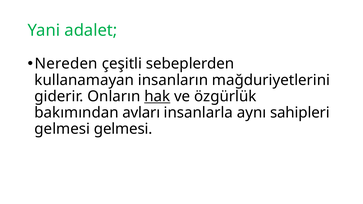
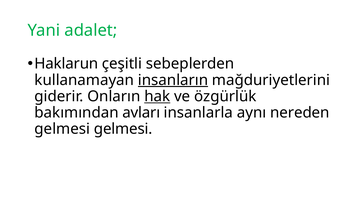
Nereden: Nereden -> Haklarun
insanların underline: none -> present
sahipleri: sahipleri -> nereden
